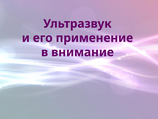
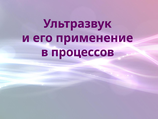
внимание: внимание -> процессов
